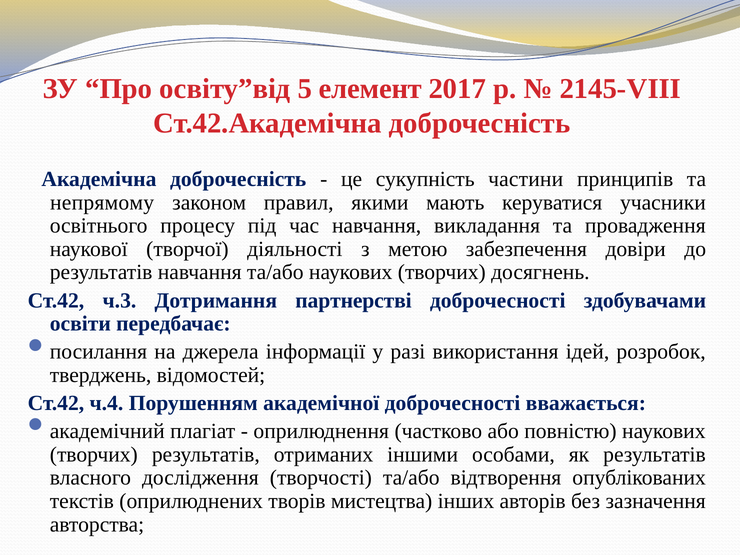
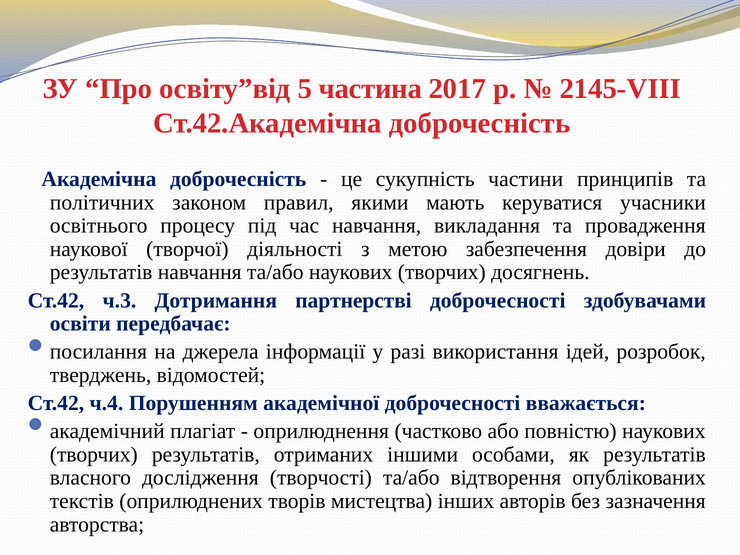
елемент: елемент -> частина
непрямому: непрямому -> політичних
